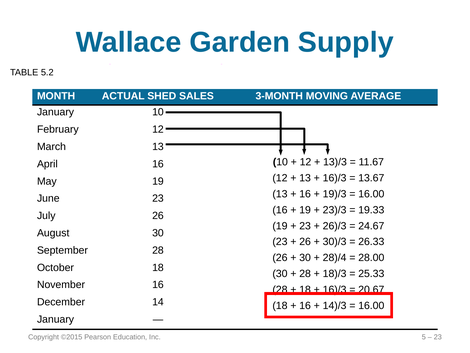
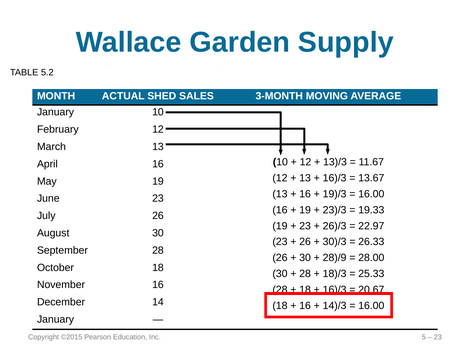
24.67: 24.67 -> 22.97
28)/4: 28)/4 -> 28)/9
